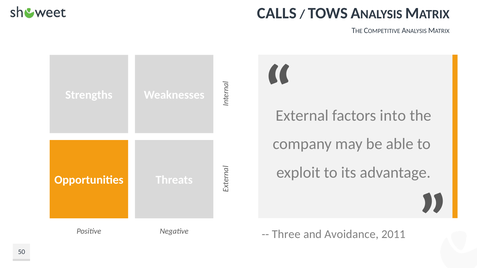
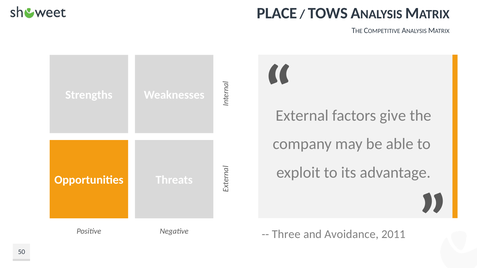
CALLS: CALLS -> PLACE
into: into -> give
